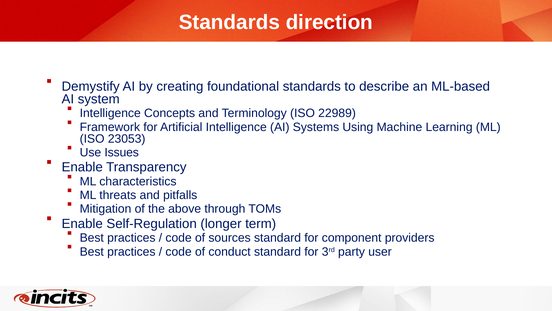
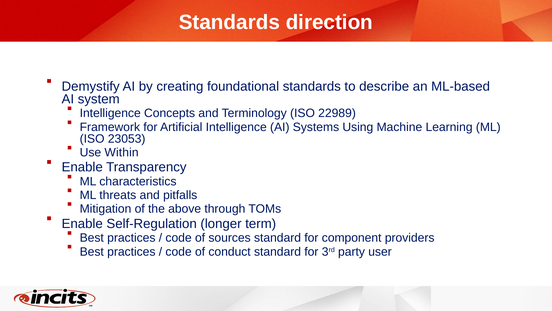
Issues: Issues -> Within
